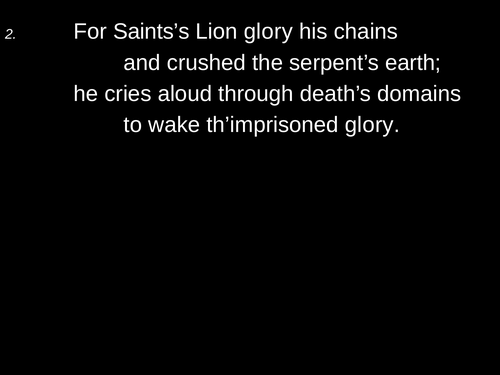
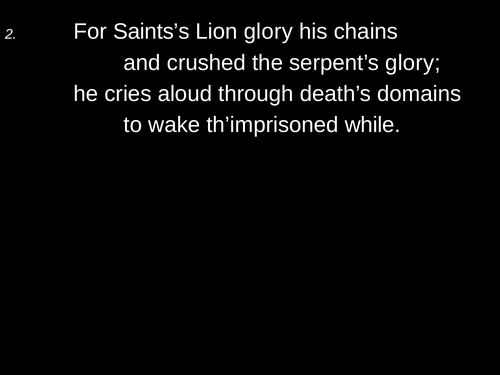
serpent’s earth: earth -> glory
th’imprisoned glory: glory -> while
